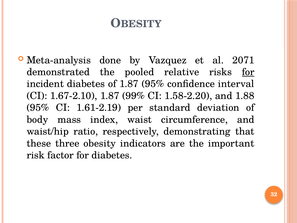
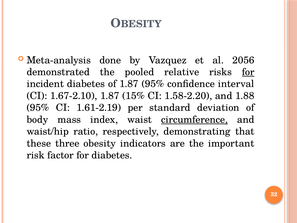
2071: 2071 -> 2056
99%: 99% -> 15%
circumference underline: none -> present
